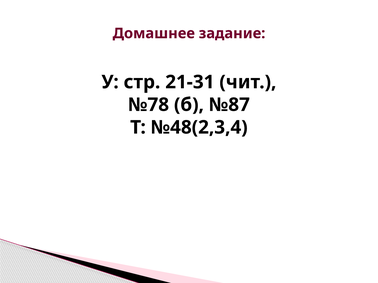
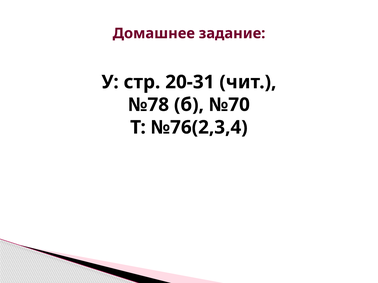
21-31: 21-31 -> 20-31
№87: №87 -> №70
№48(2,3,4: №48(2,3,4 -> №76(2,3,4
